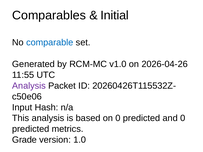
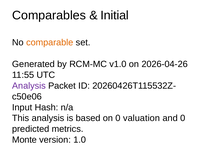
comparable colour: blue -> orange
on 0 predicted: predicted -> valuation
Grade: Grade -> Monte
